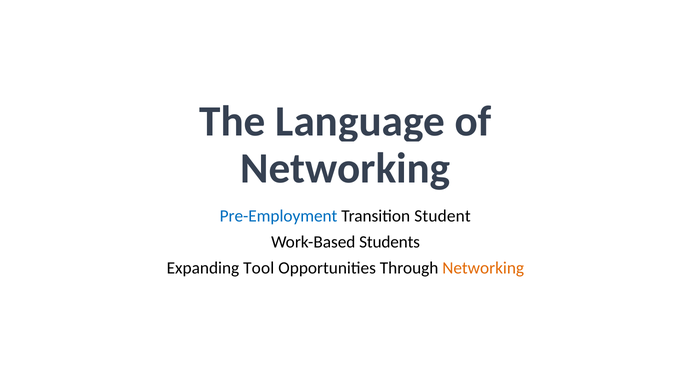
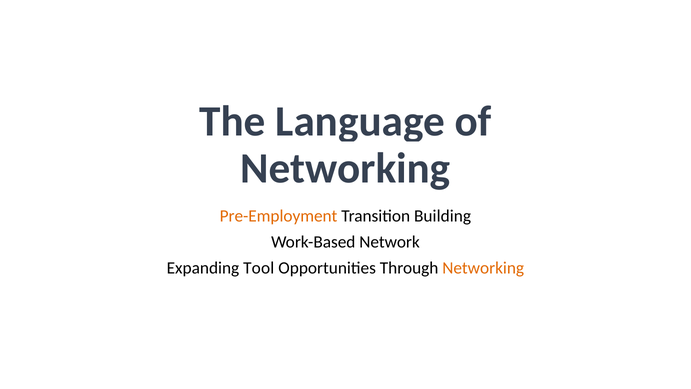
Pre-Employment colour: blue -> orange
Student: Student -> Building
Students: Students -> Network
